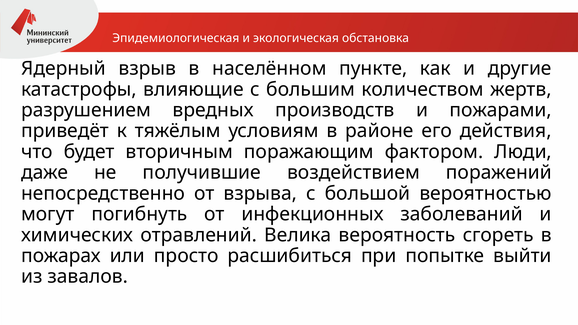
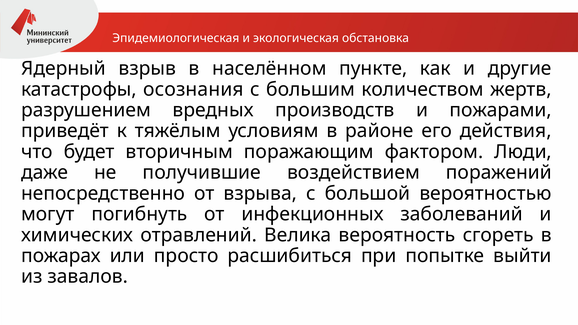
влияющие: влияющие -> осознания
